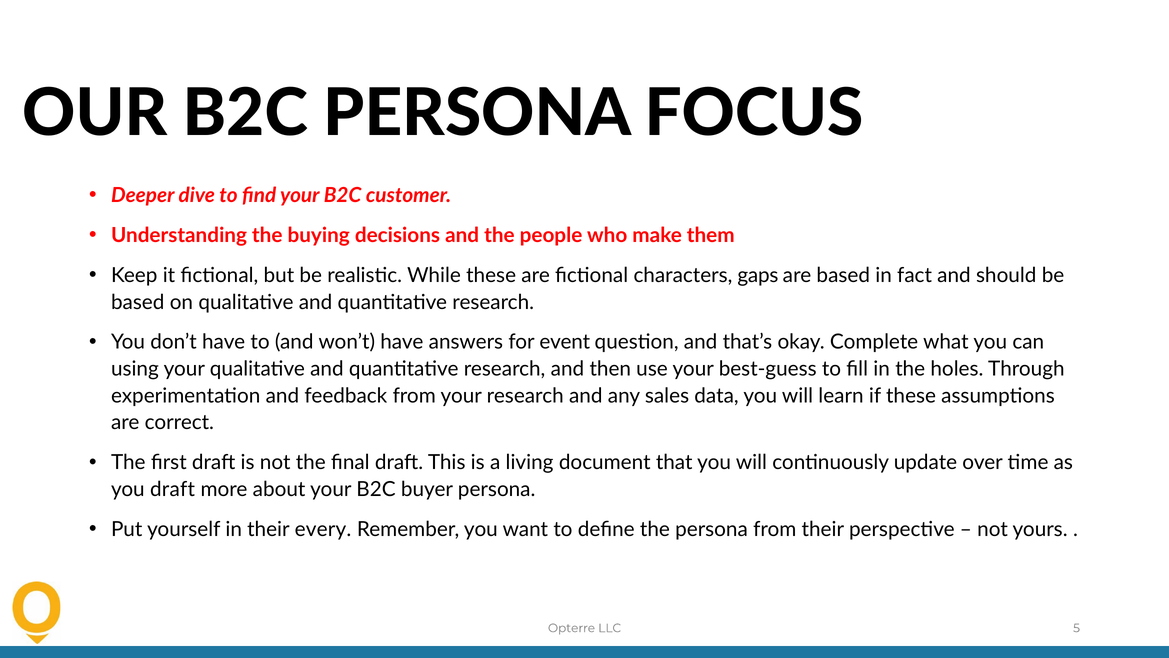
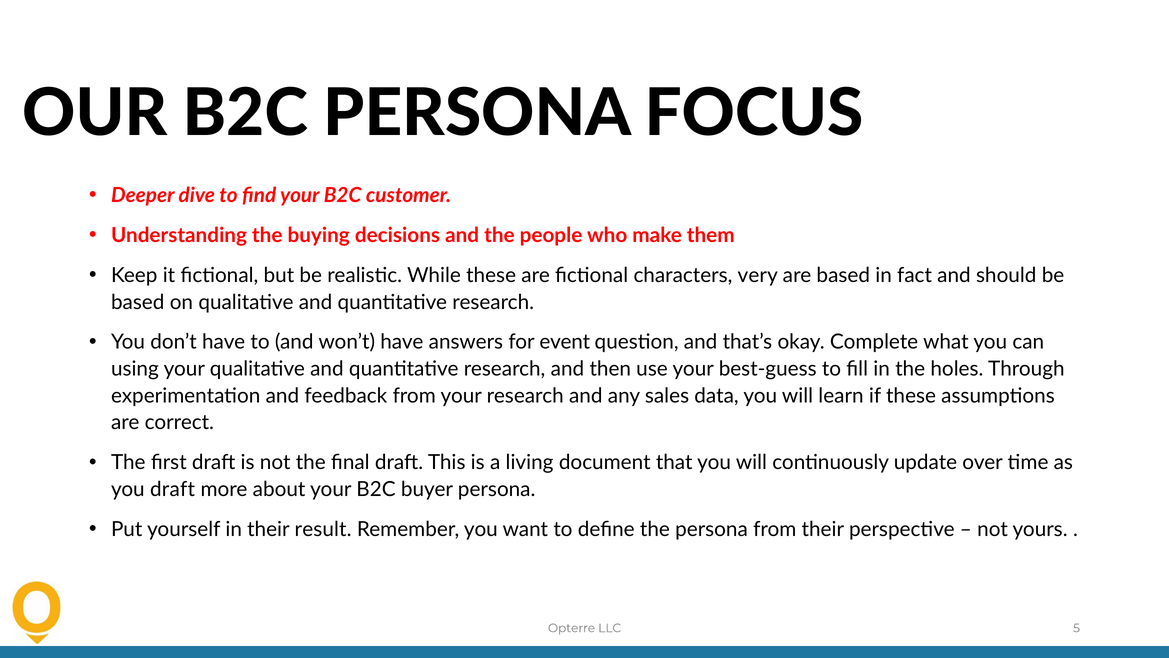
gaps: gaps -> very
every: every -> result
